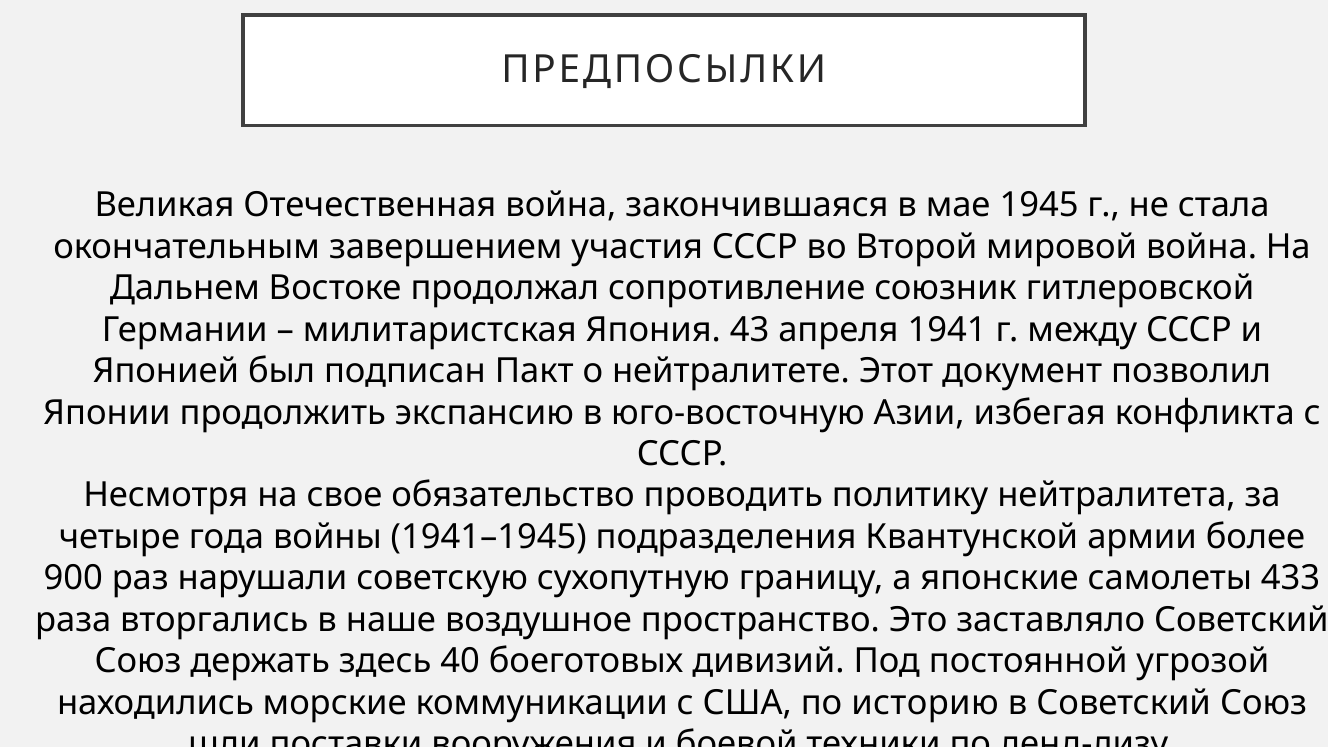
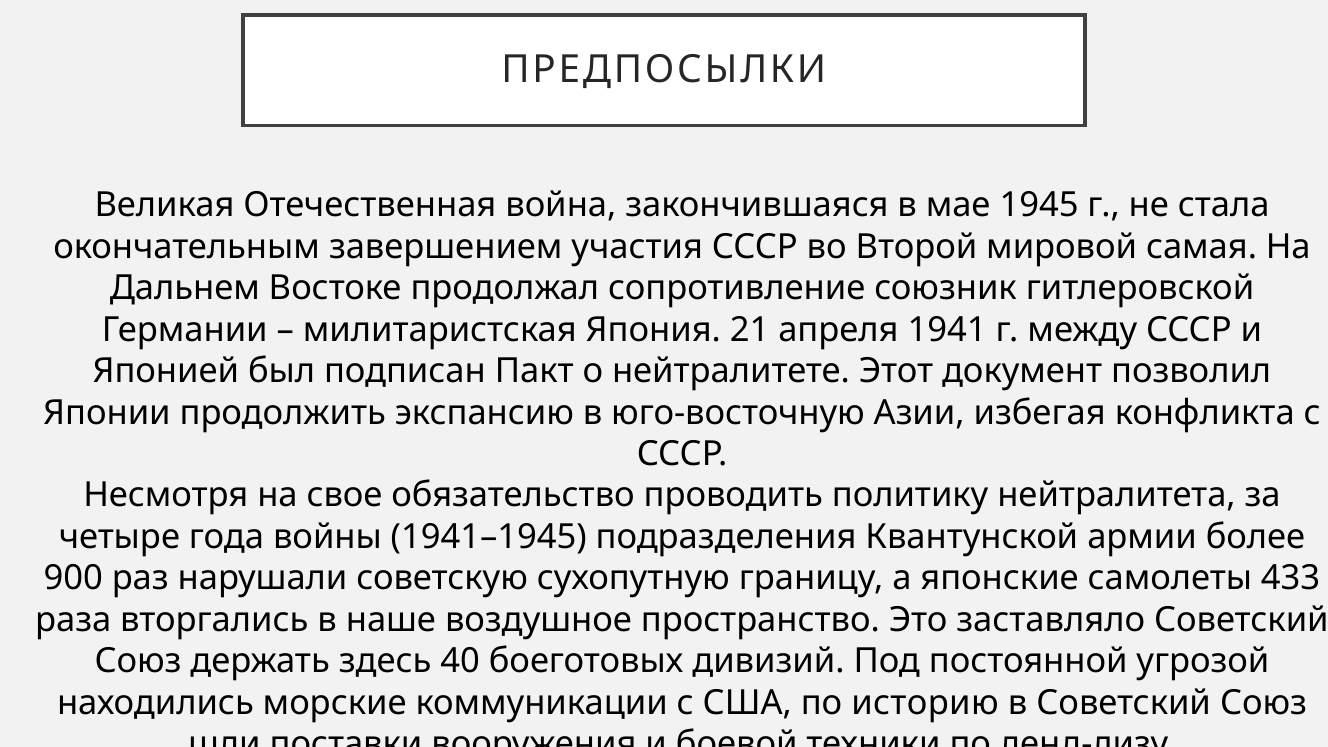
мировой война: война -> самая
43: 43 -> 21
